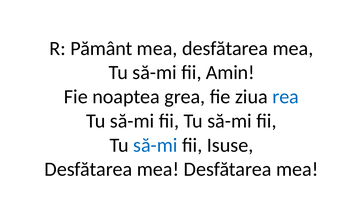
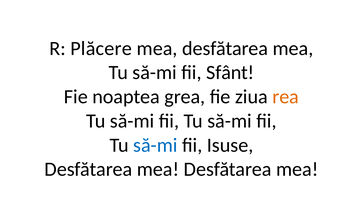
Pământ: Pământ -> Plăcere
Amin: Amin -> Sfânt
rea colour: blue -> orange
